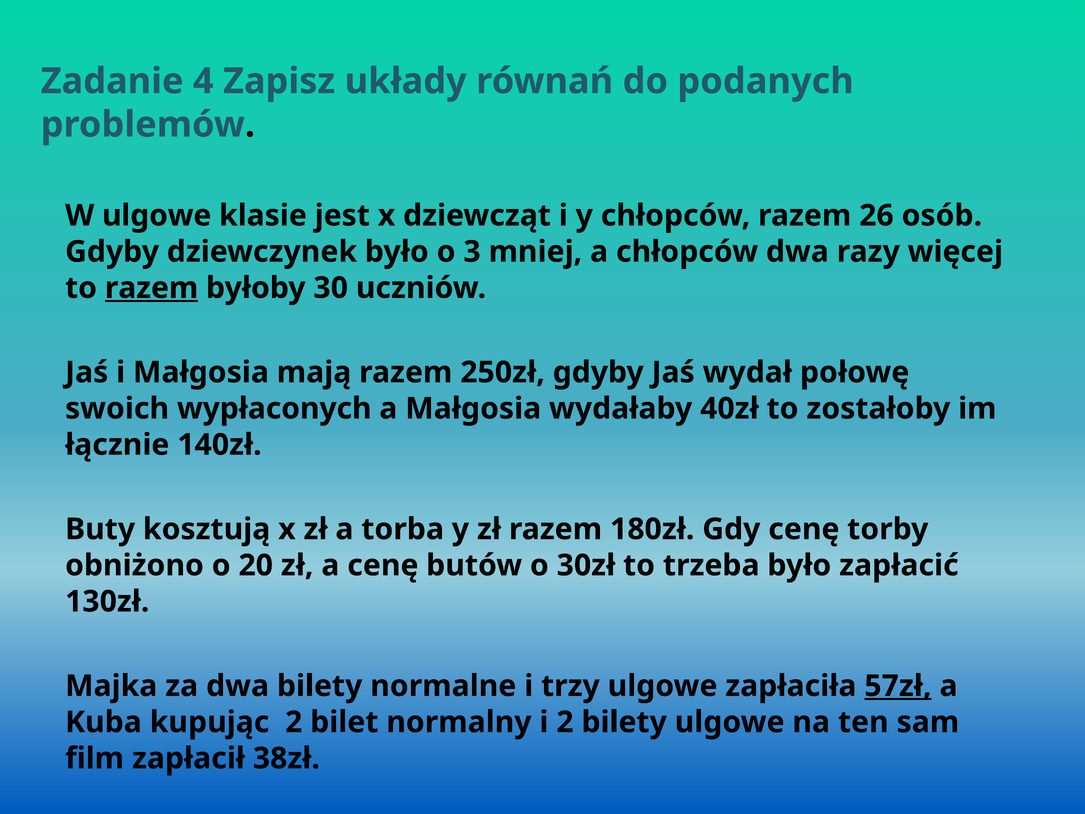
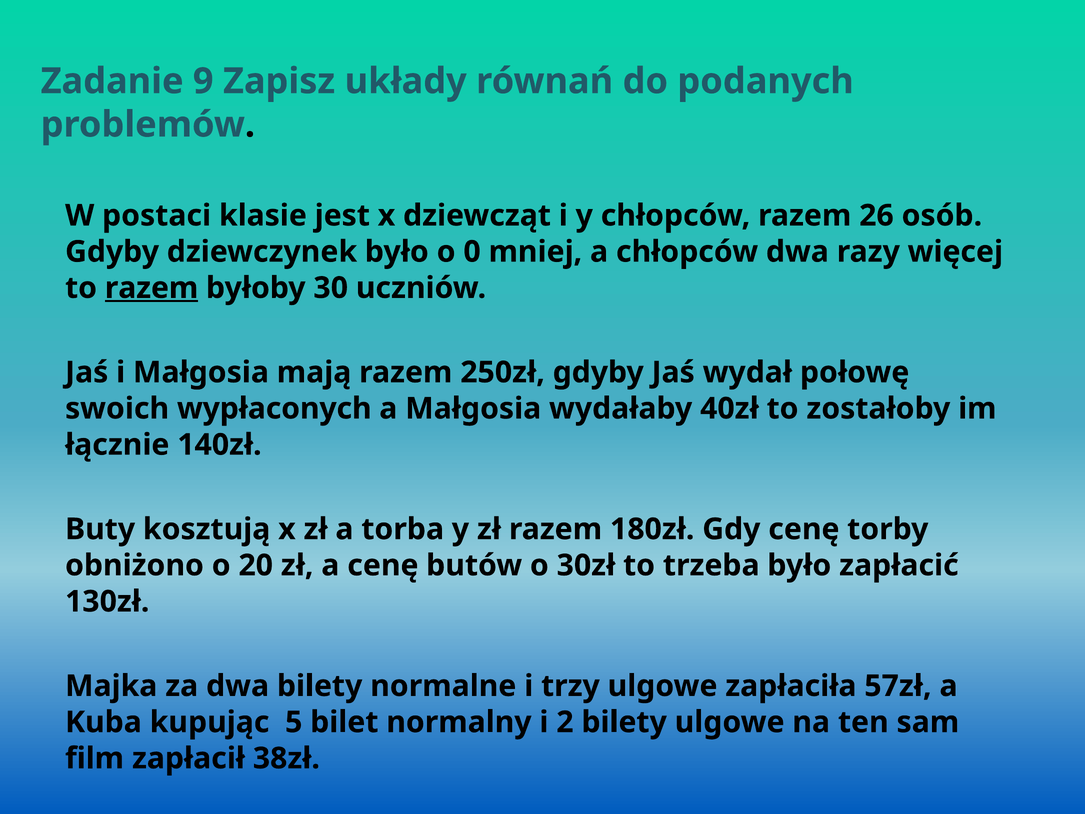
4: 4 -> 9
W ulgowe: ulgowe -> postaci
3: 3 -> 0
57zł underline: present -> none
kupując 2: 2 -> 5
